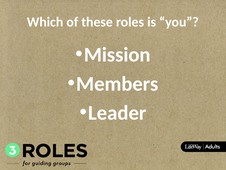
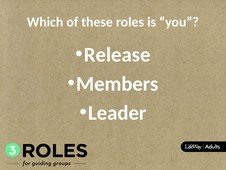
Mission: Mission -> Release
